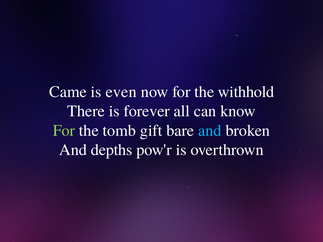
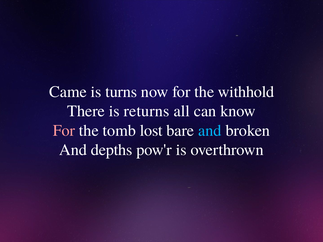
even: even -> turns
forever: forever -> returns
For at (64, 131) colour: light green -> pink
gift: gift -> lost
